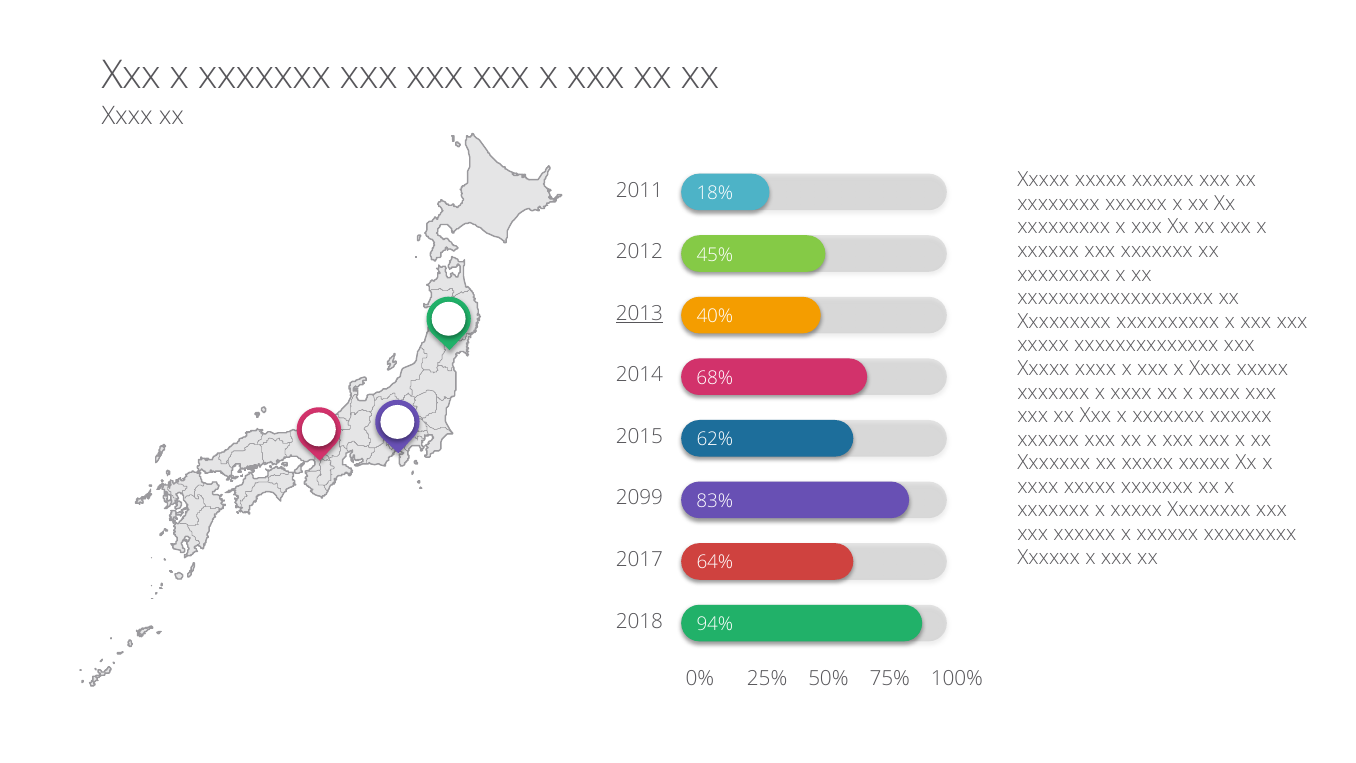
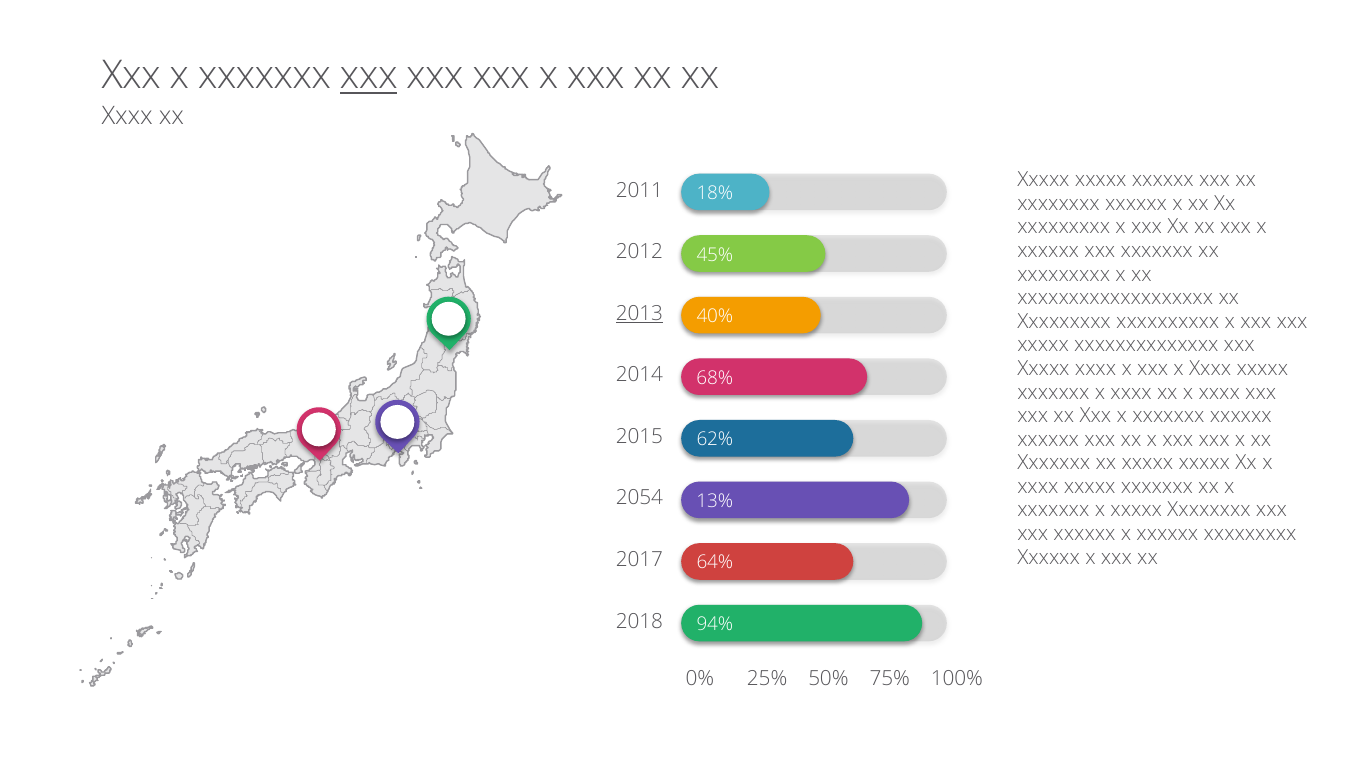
xxx at (369, 76) underline: none -> present
2099: 2099 -> 2054
83%: 83% -> 13%
